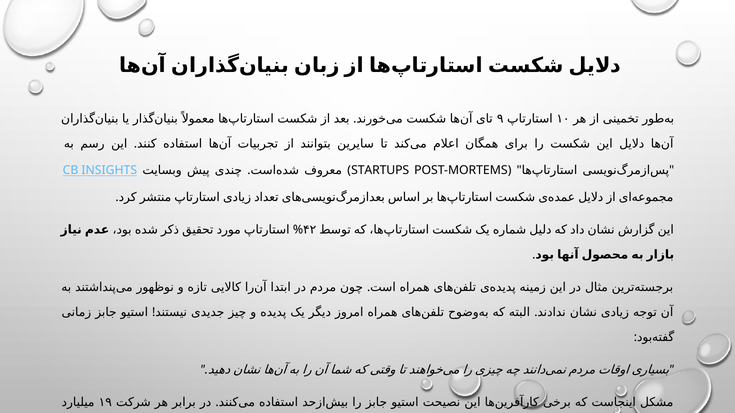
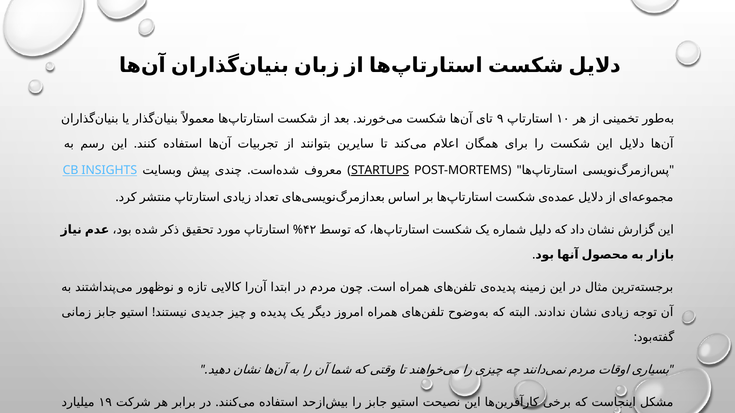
STARTUPS underline: none -> present
